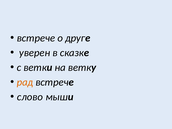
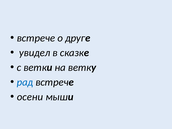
уверен: уверен -> увидел
рад colour: orange -> blue
слово: слово -> осени
